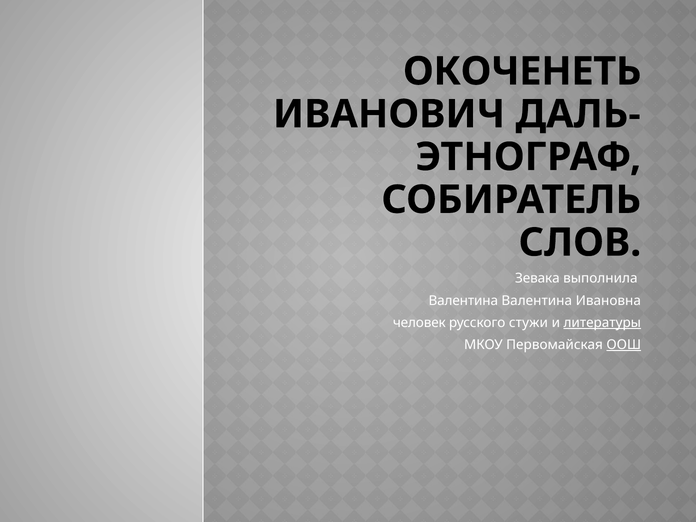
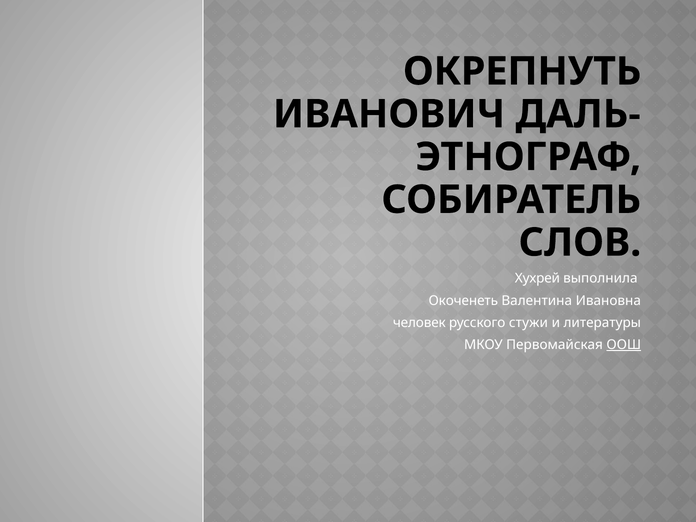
ОКОЧЕНЕТЬ: ОКОЧЕНЕТЬ -> ОКРЕПНУТЬ
Зевака: Зевака -> Хухрей
Валентина at (463, 301): Валентина -> Окоченеть
литературы underline: present -> none
